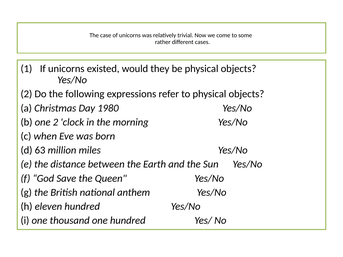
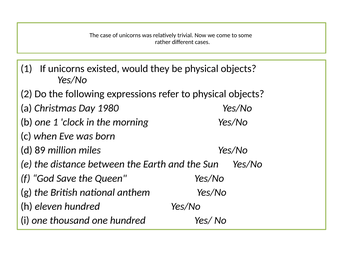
one 2: 2 -> 1
63: 63 -> 89
